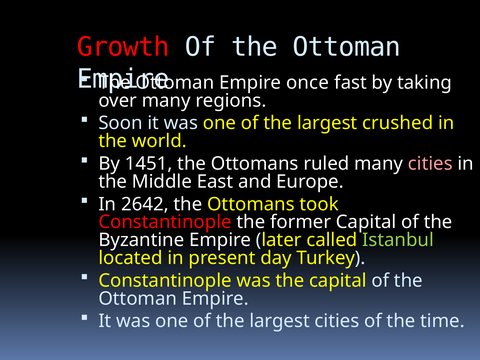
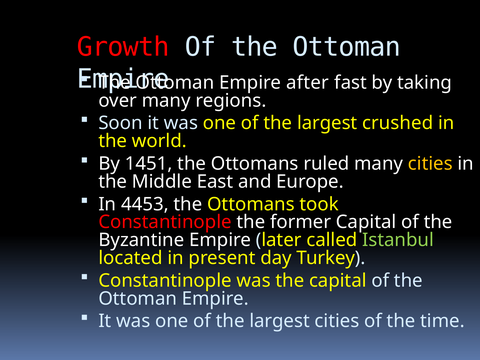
once: once -> after
cities at (430, 164) colour: pink -> yellow
2642: 2642 -> 4453
